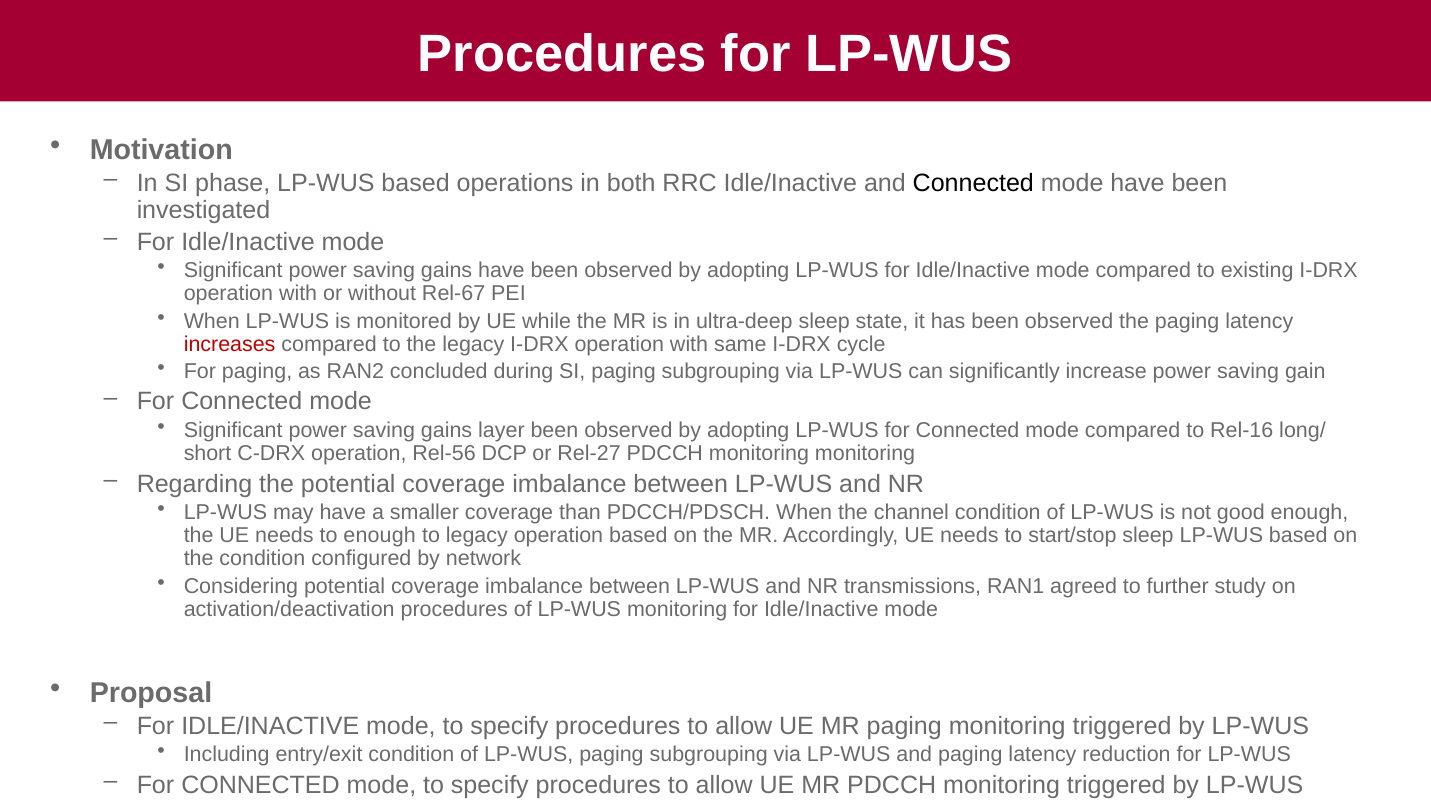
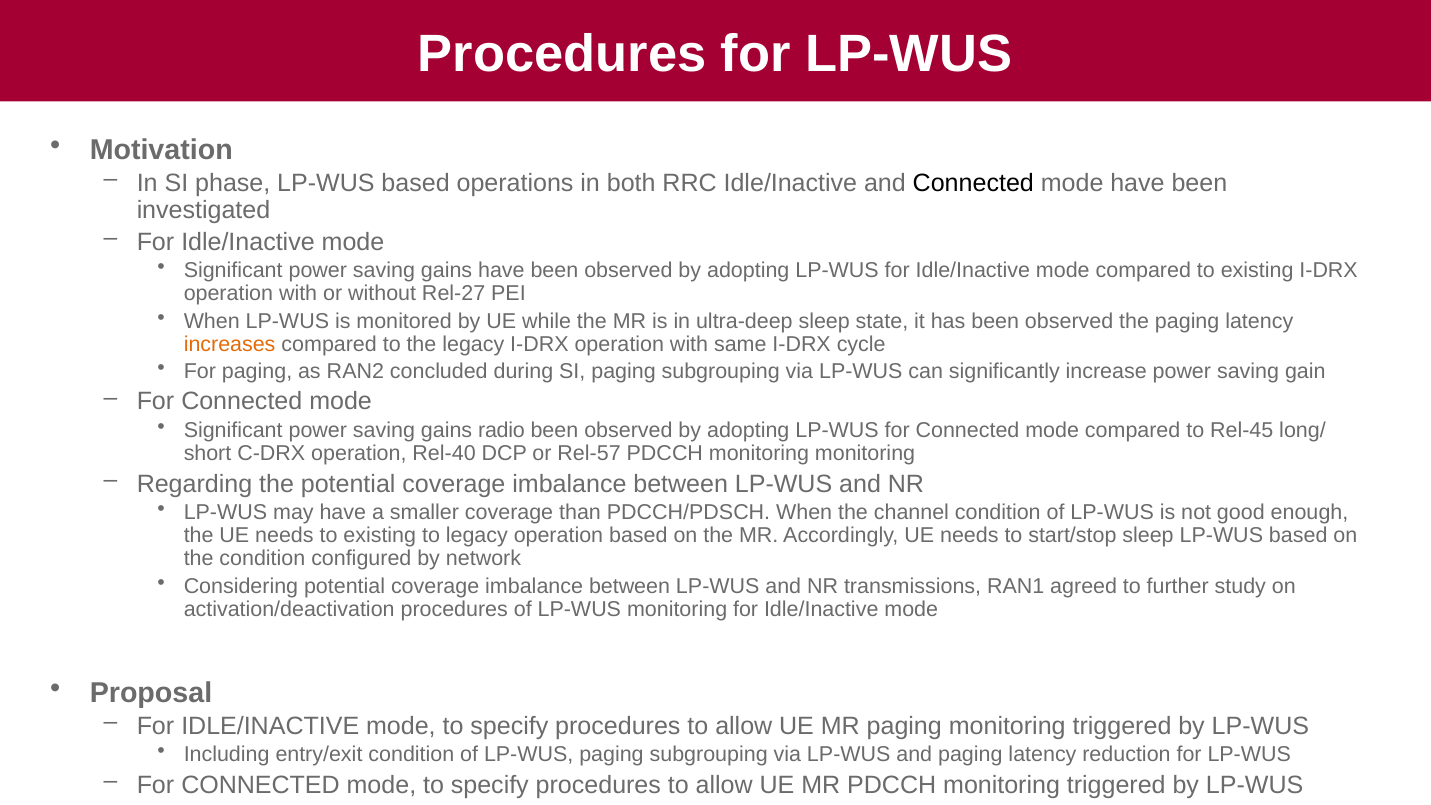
Rel-67: Rel-67 -> Rel-27
increases colour: red -> orange
layer: layer -> radio
Rel-16: Rel-16 -> Rel-45
Rel-56: Rel-56 -> Rel-40
Rel-27: Rel-27 -> Rel-57
needs to enough: enough -> existing
